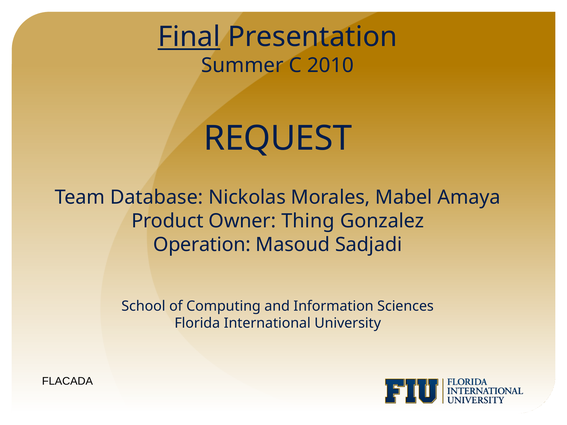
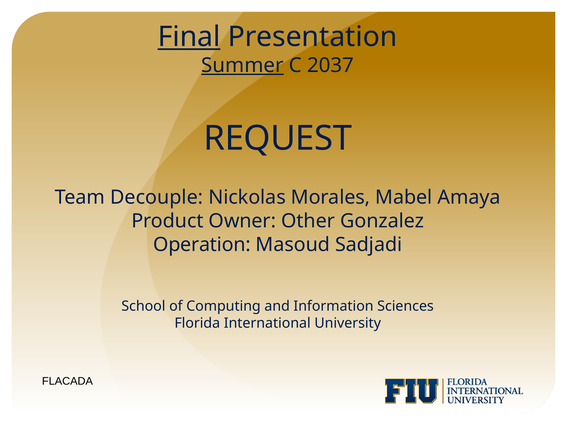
Summer underline: none -> present
2010: 2010 -> 2037
Database: Database -> Decouple
Thing: Thing -> Other
